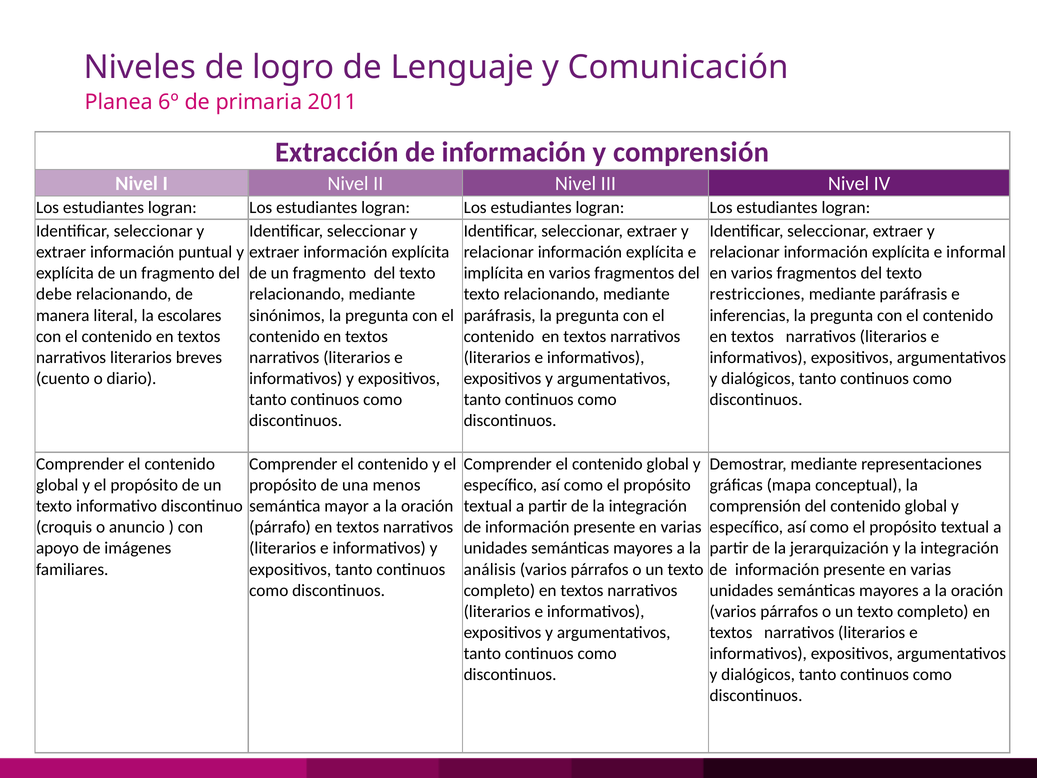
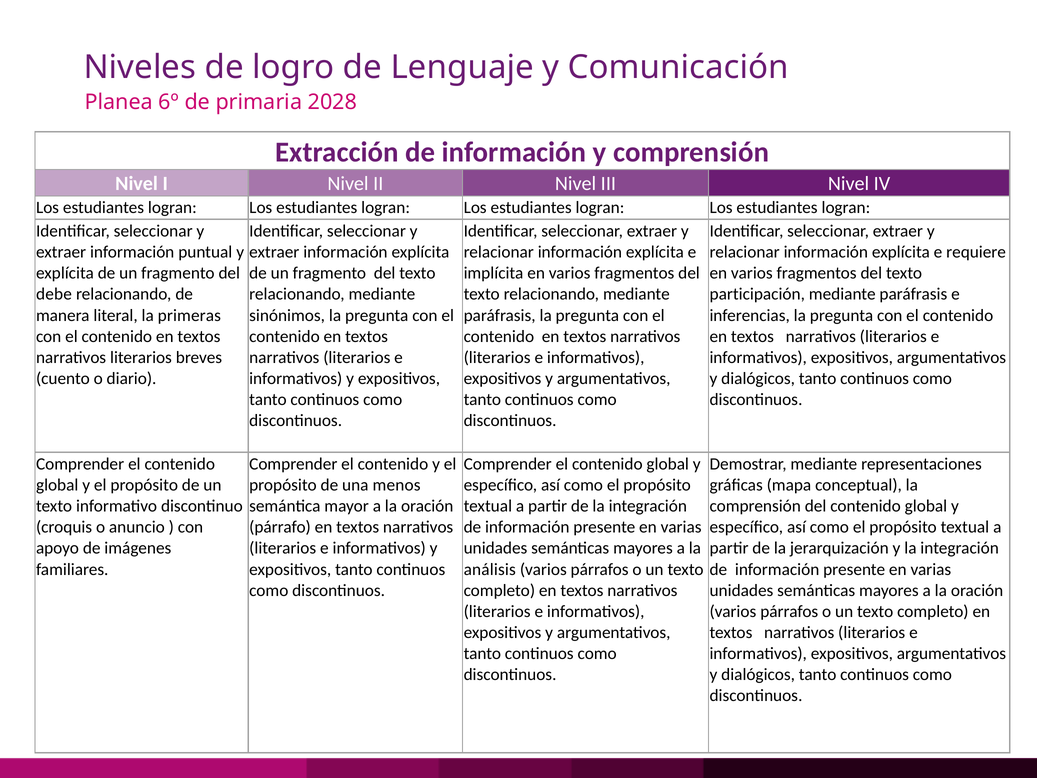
2011: 2011 -> 2028
informal: informal -> requiere
restricciones: restricciones -> participación
escolares: escolares -> primeras
